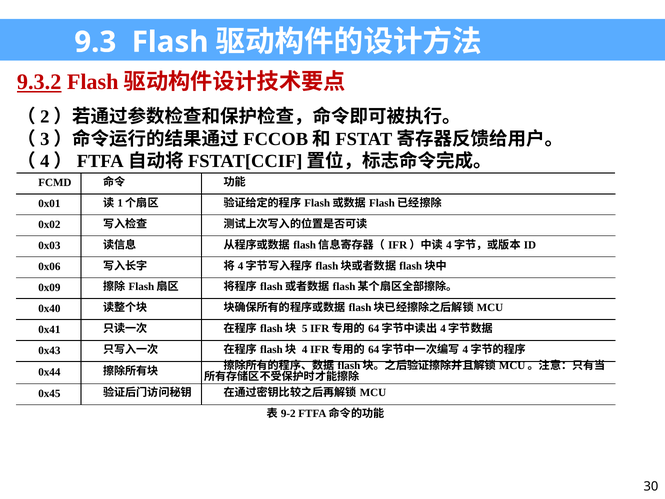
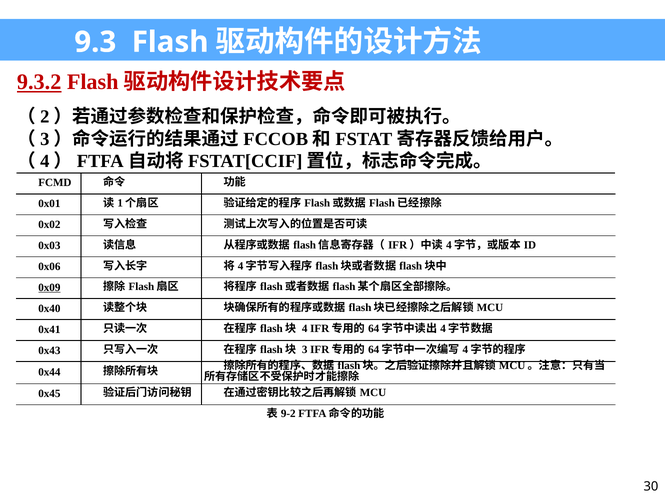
0x09 underline: none -> present
5: 5 -> 4
4: 4 -> 3
